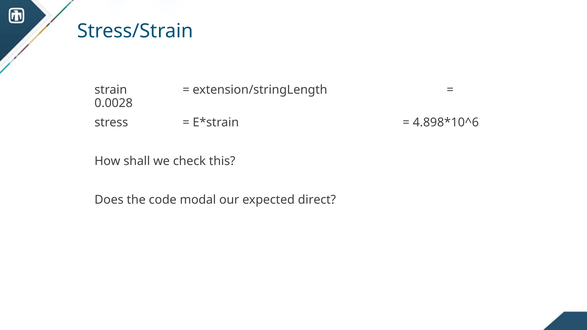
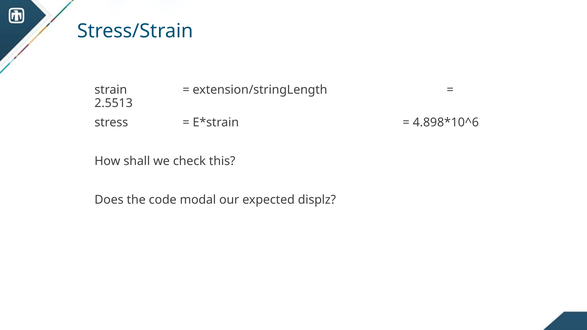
0.0028: 0.0028 -> 2.5513
direct: direct -> displz
